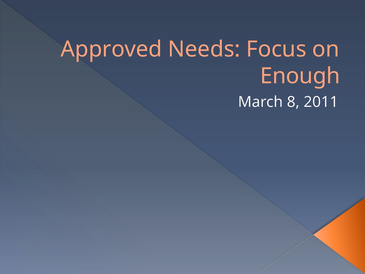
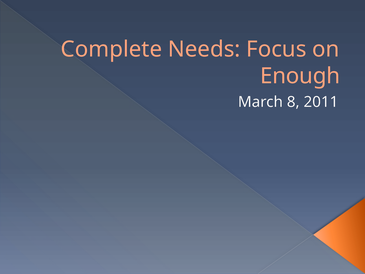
Approved: Approved -> Complete
